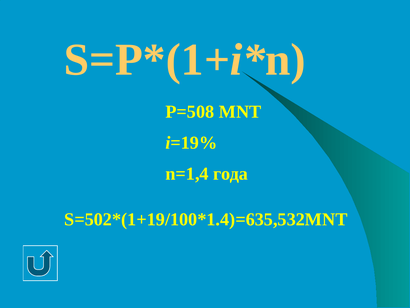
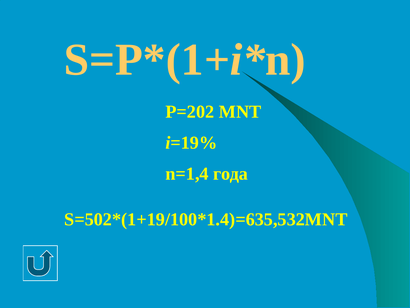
P=508: P=508 -> P=202
